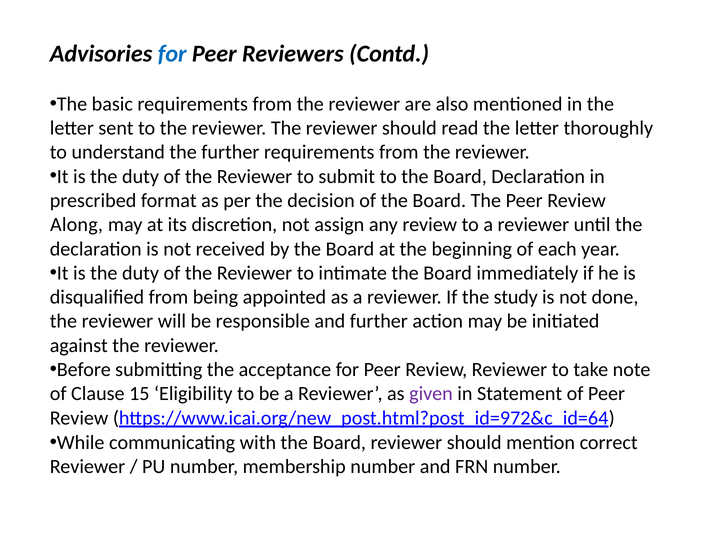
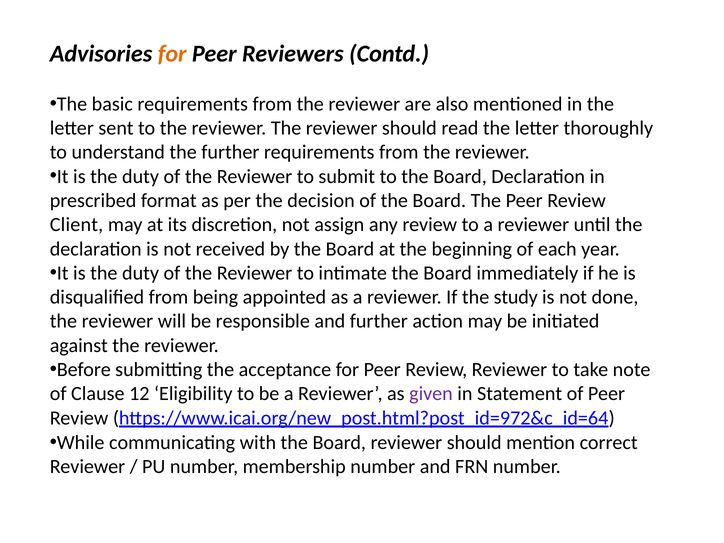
for at (172, 54) colour: blue -> orange
Along: Along -> Client
15: 15 -> 12
